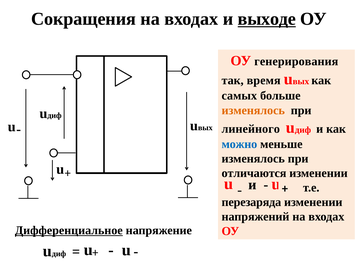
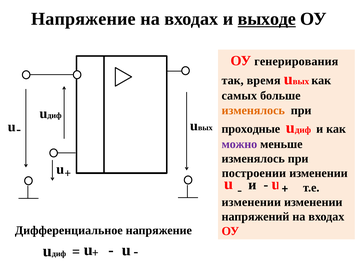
Сокращения at (84, 19): Сокращения -> Напряжение
линейного: линейного -> проходные
можно colour: blue -> purple
отличаются: отличаются -> построении
перезаряда at (251, 202): перезаряда -> изменении
Дифференциальное underline: present -> none
